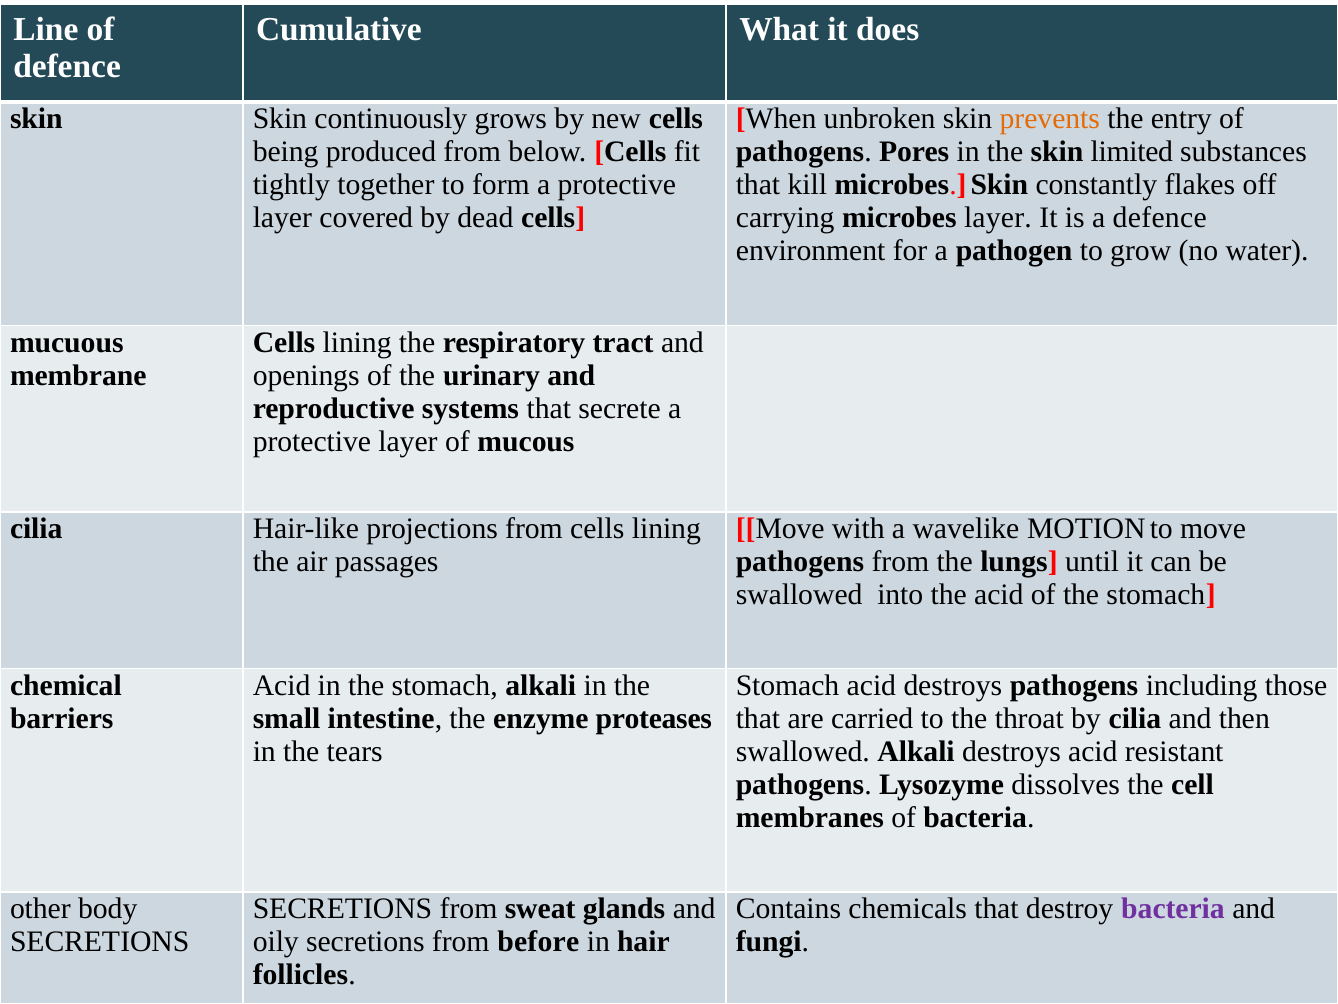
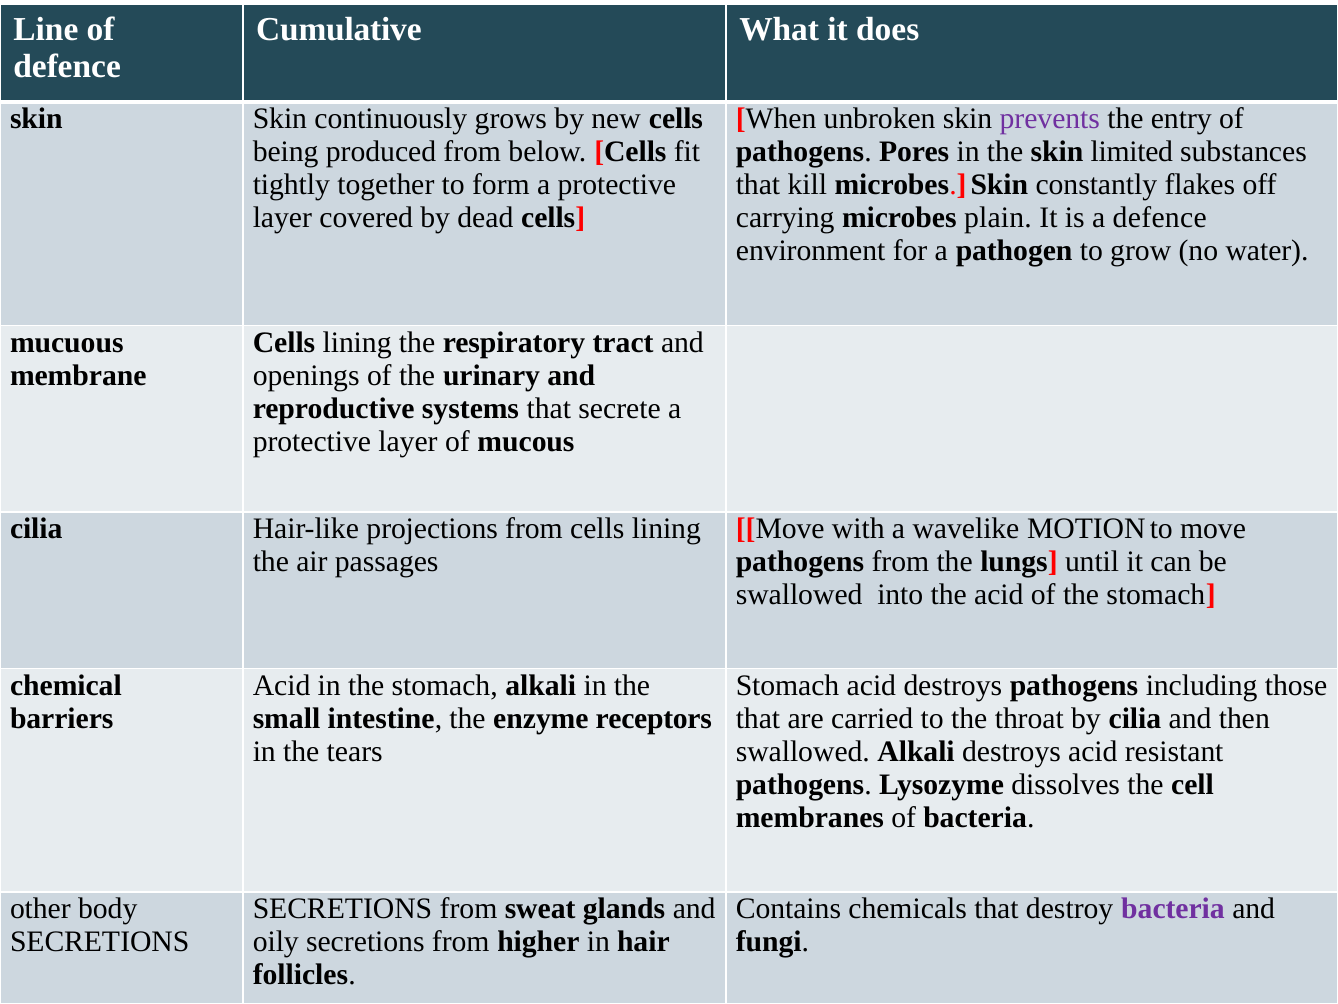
prevents colour: orange -> purple
microbes layer: layer -> plain
proteases: proteases -> receptors
before: before -> higher
